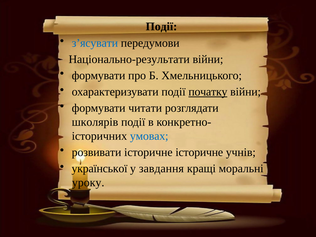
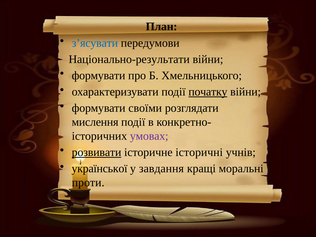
Події at (161, 27): Події -> План
читати: читати -> своїми
школярів: школярів -> мислення
умовах colour: blue -> purple
розвивати underline: none -> present
історичне історичне: історичне -> історичні
уроку: уроку -> проти
